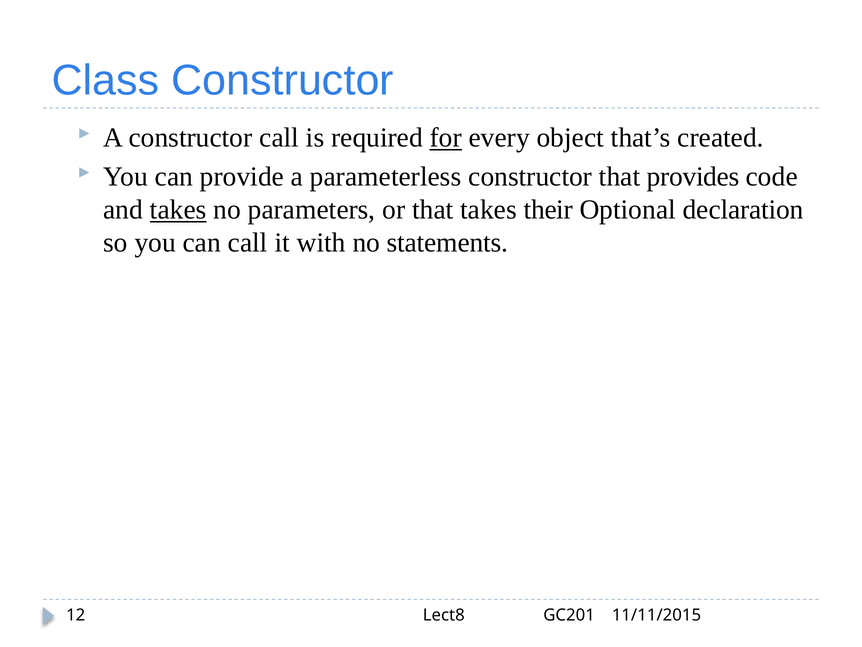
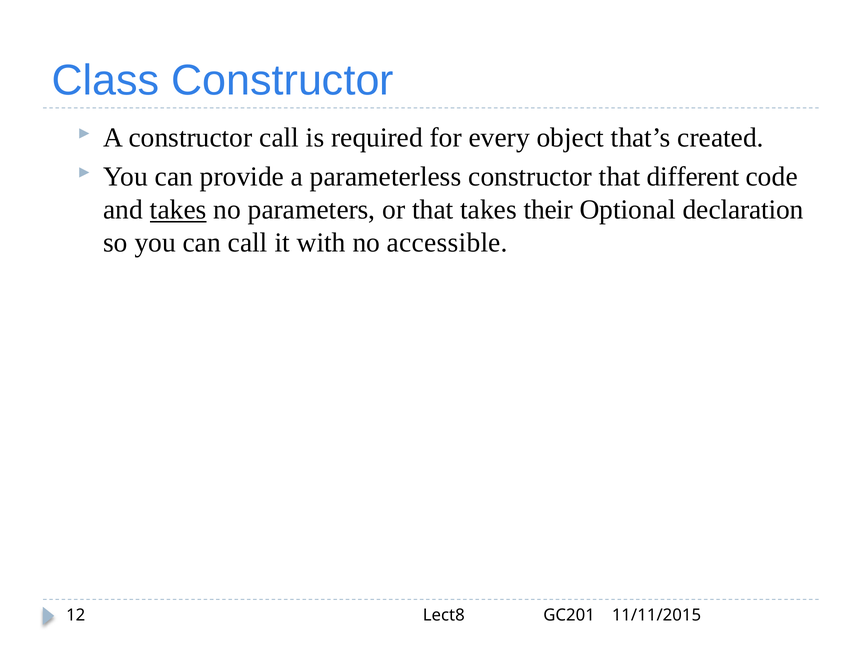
for underline: present -> none
provides: provides -> different
statements: statements -> accessible
